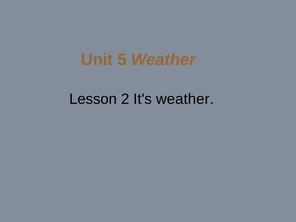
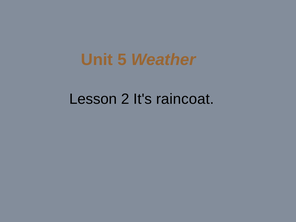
It's weather: weather -> raincoat
